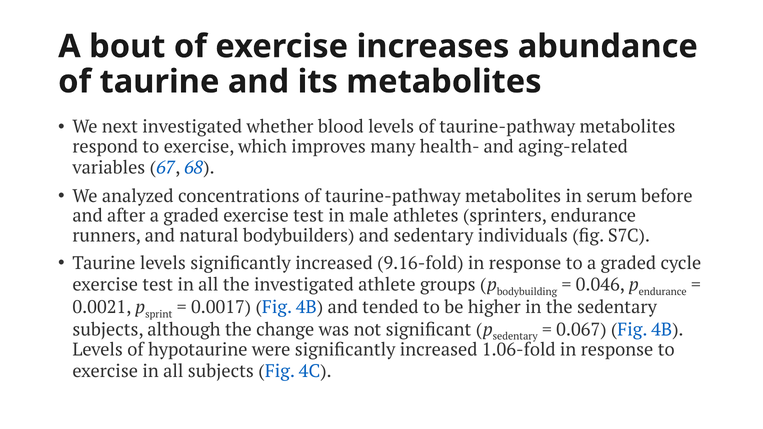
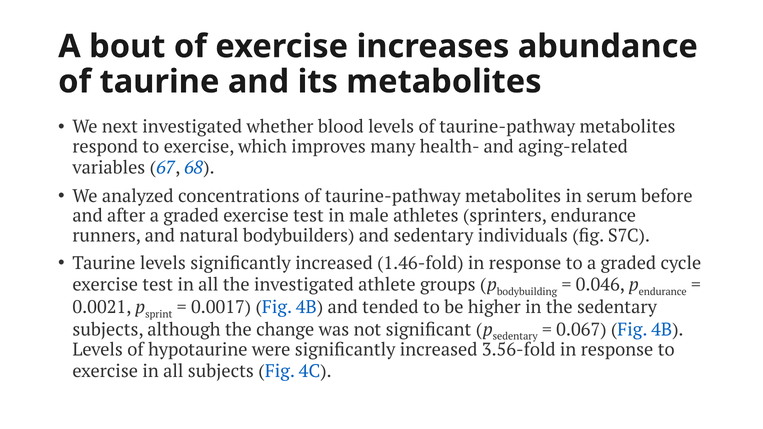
9.16-fold: 9.16-fold -> 1.46-fold
1.06-fold: 1.06-fold -> 3.56-fold
